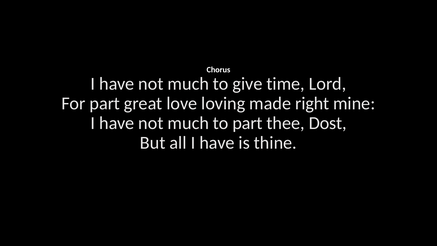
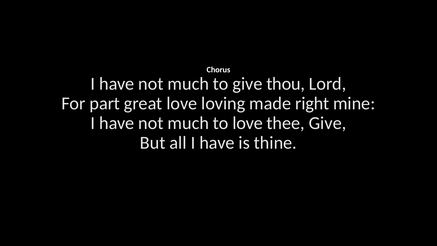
time: time -> thou
to part: part -> love
thee Dost: Dost -> Give
